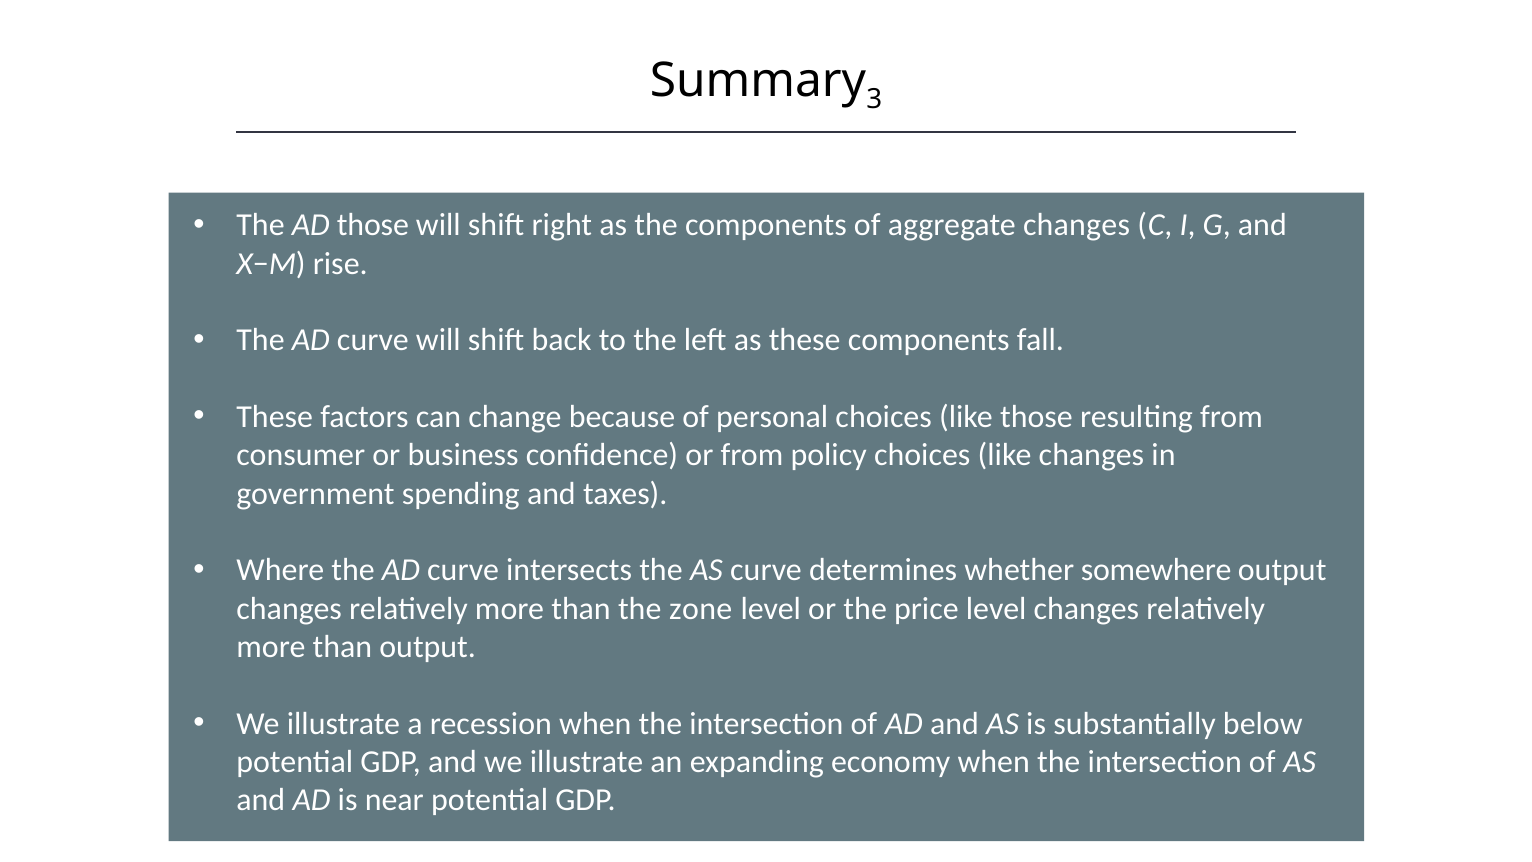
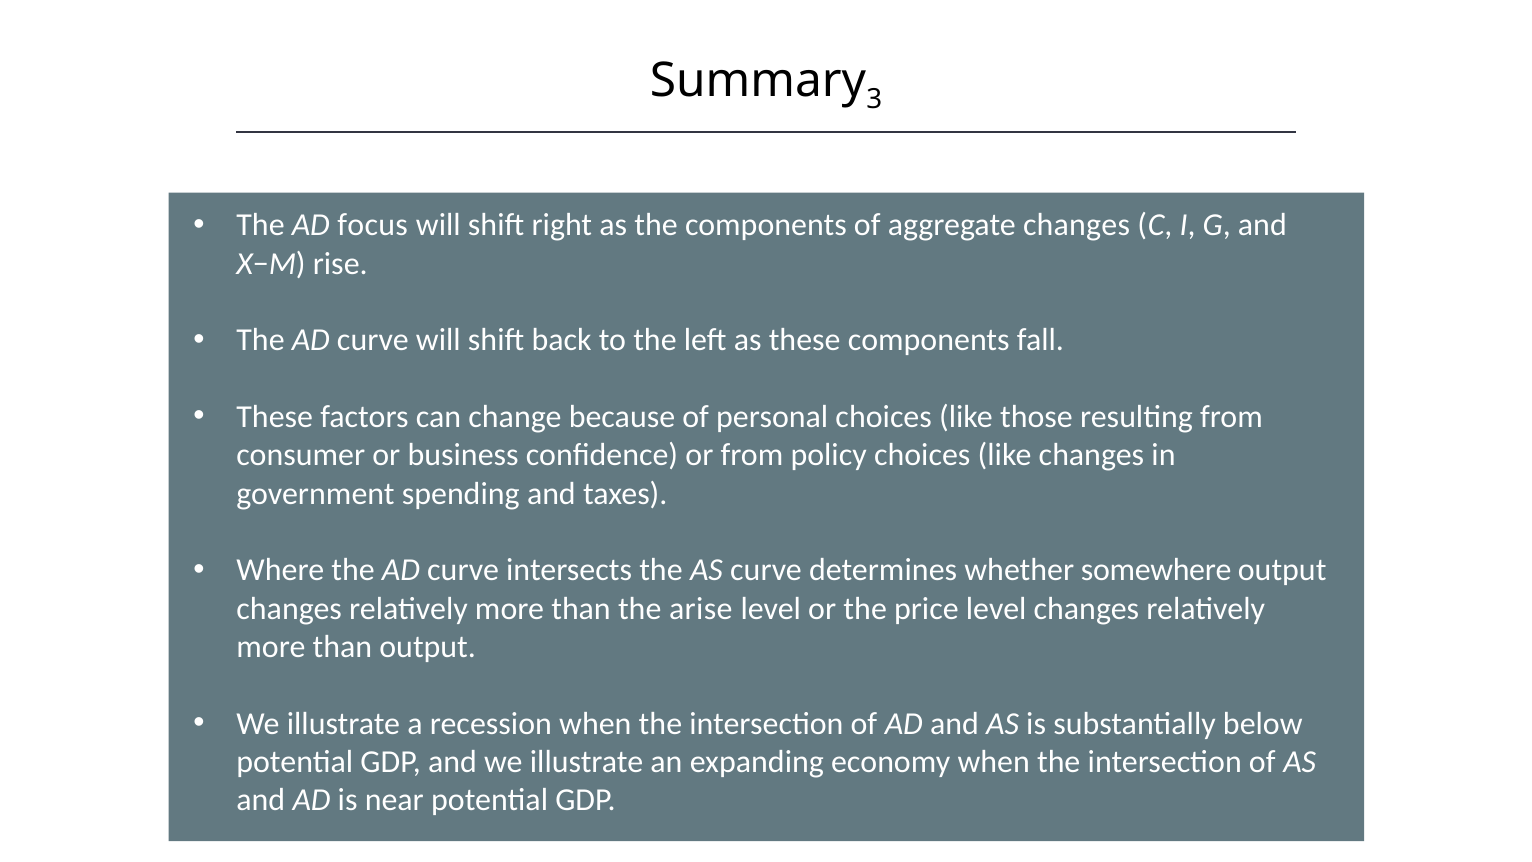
AD those: those -> focus
zone: zone -> arise
